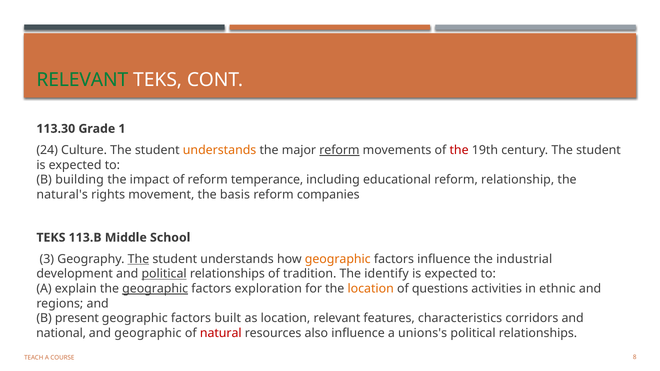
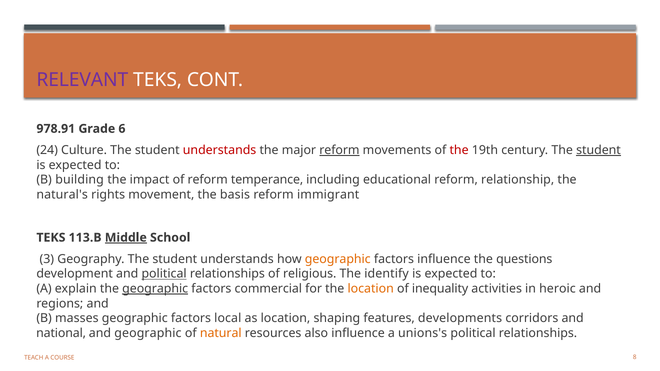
RELEVANT at (82, 80) colour: green -> purple
113.30: 113.30 -> 978.91
1: 1 -> 6
understands at (220, 150) colour: orange -> red
student at (598, 150) underline: none -> present
companies: companies -> immigrant
Middle underline: none -> present
The at (138, 259) underline: present -> none
industrial: industrial -> questions
tradition: tradition -> religious
exploration: exploration -> commercial
questions: questions -> inequality
ethnic: ethnic -> heroic
present: present -> masses
built: built -> local
location relevant: relevant -> shaping
characteristics: characteristics -> developments
natural colour: red -> orange
